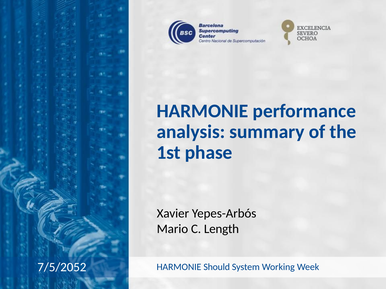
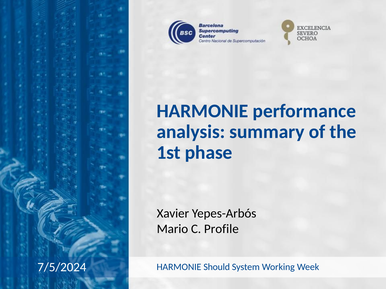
Length: Length -> Profile
7/5/2052: 7/5/2052 -> 7/5/2024
